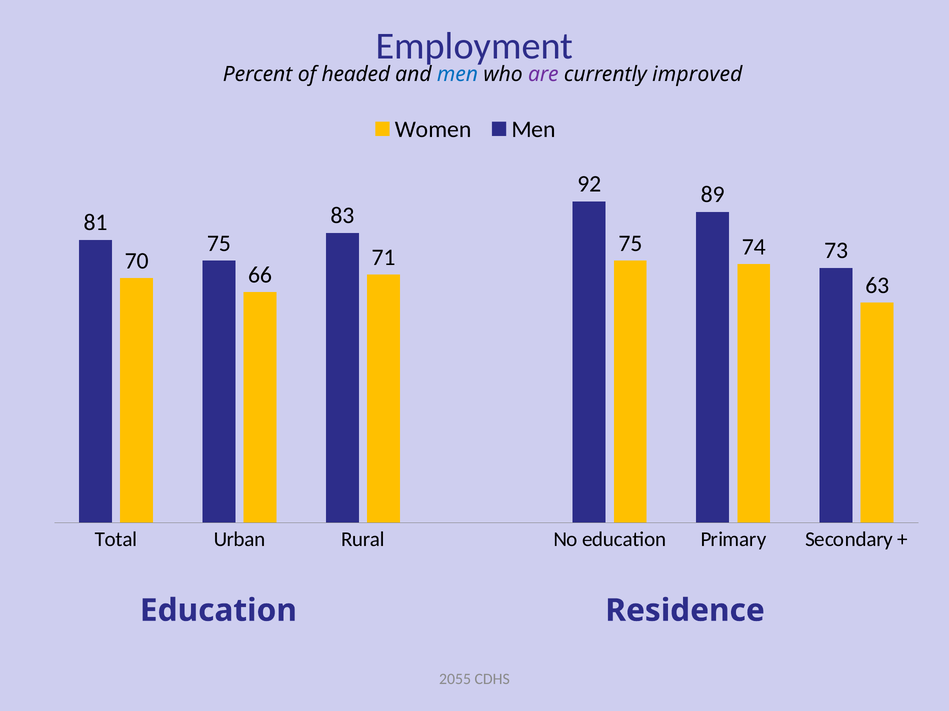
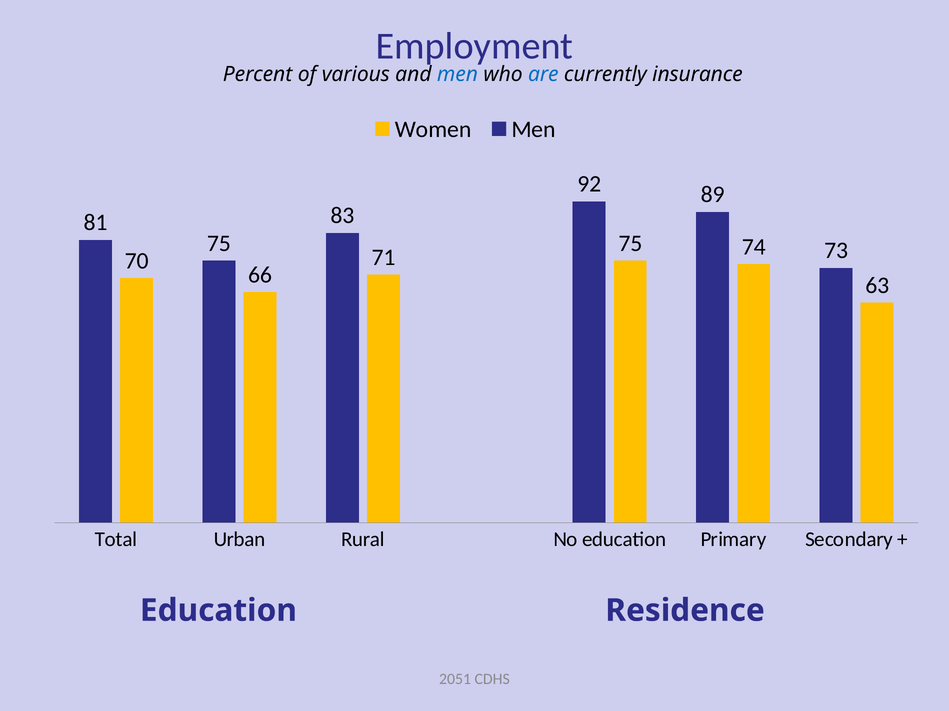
headed: headed -> various
are colour: purple -> blue
improved: improved -> insurance
2055: 2055 -> 2051
